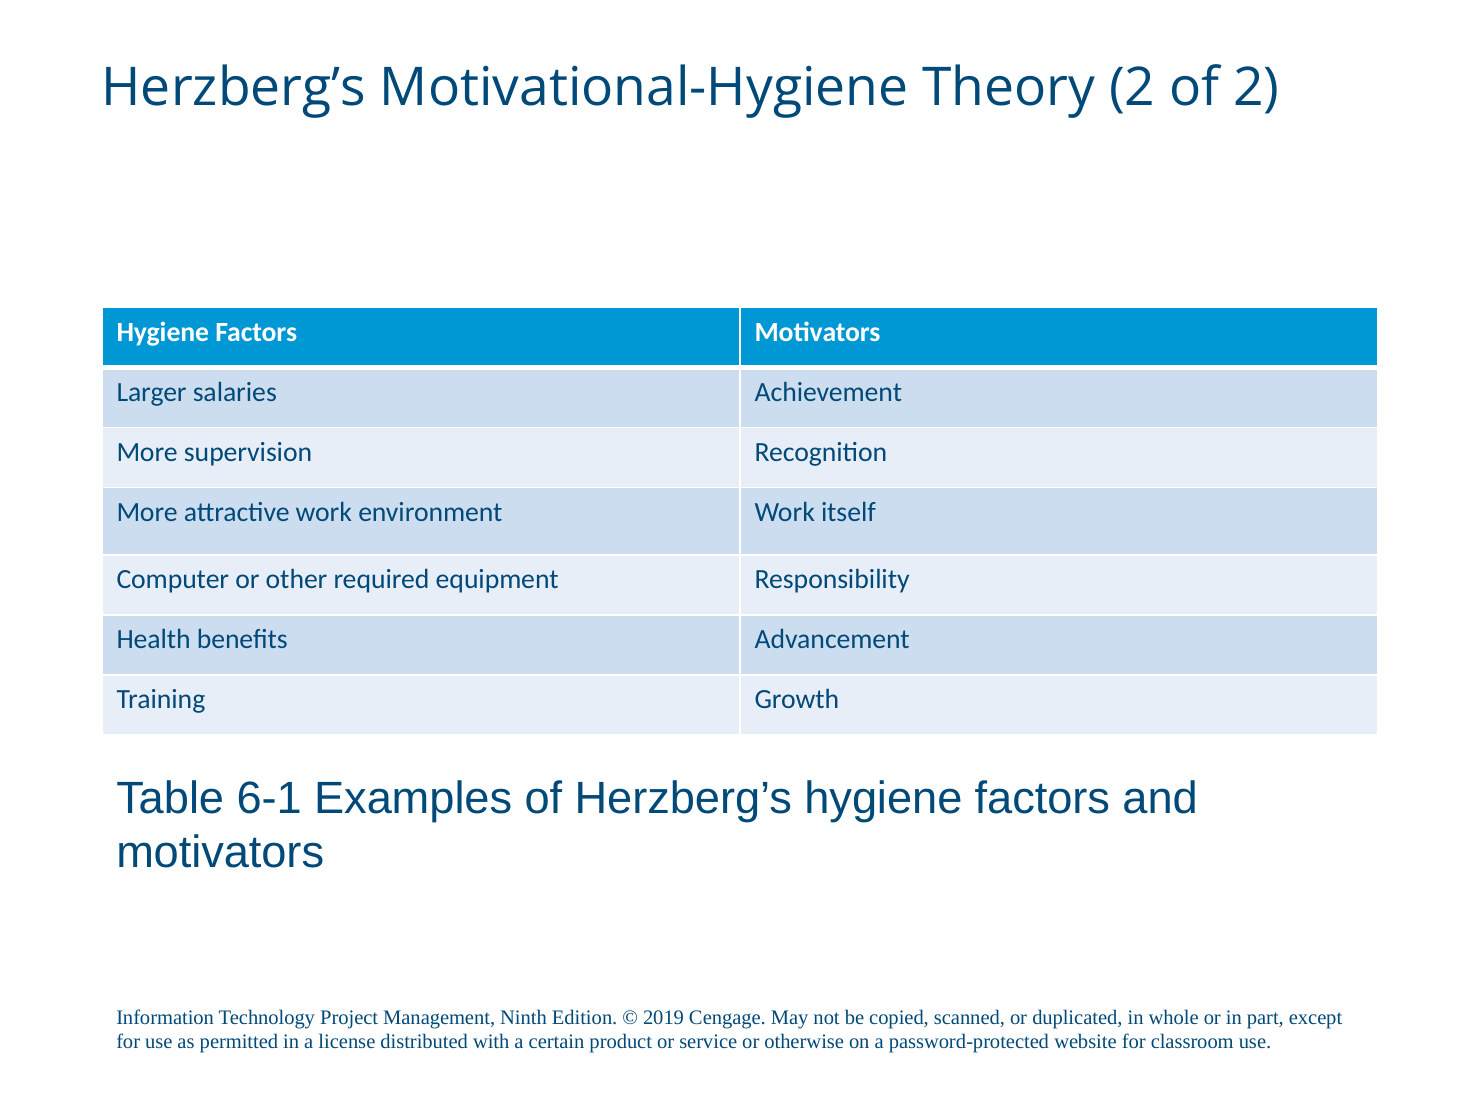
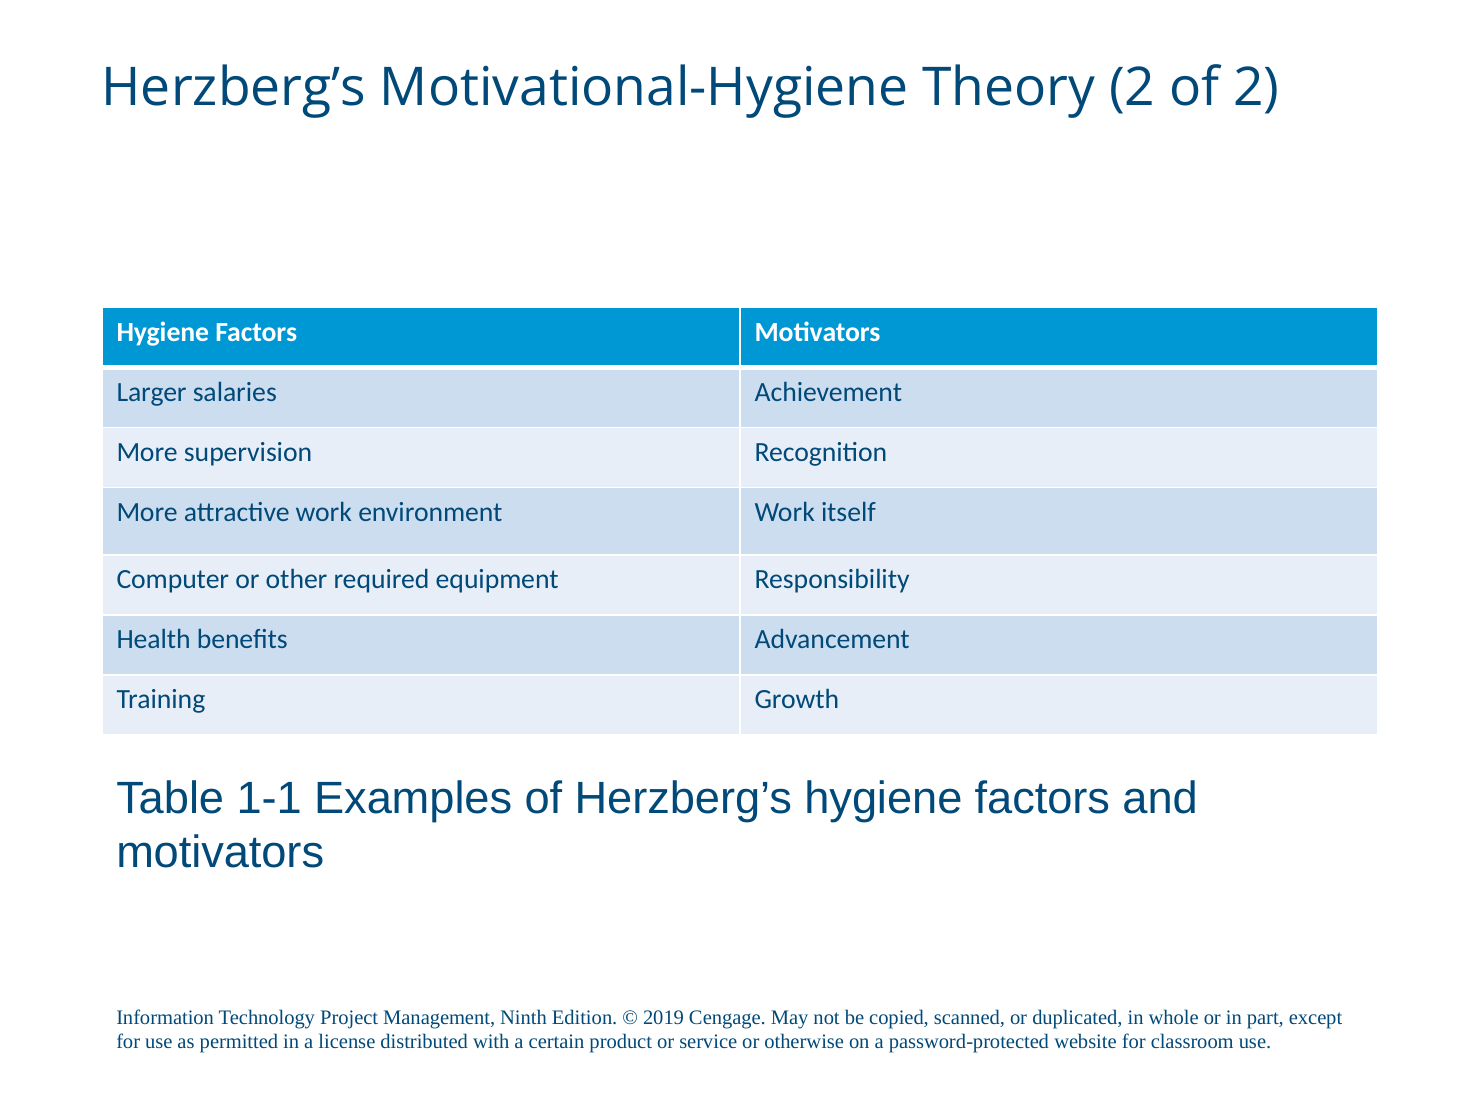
6-1: 6-1 -> 1-1
